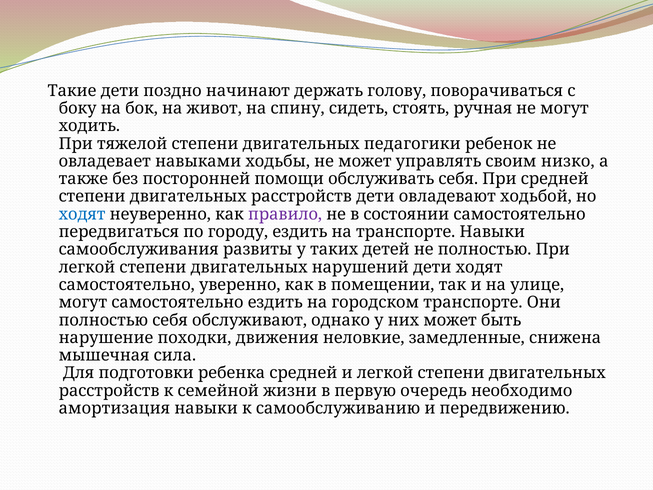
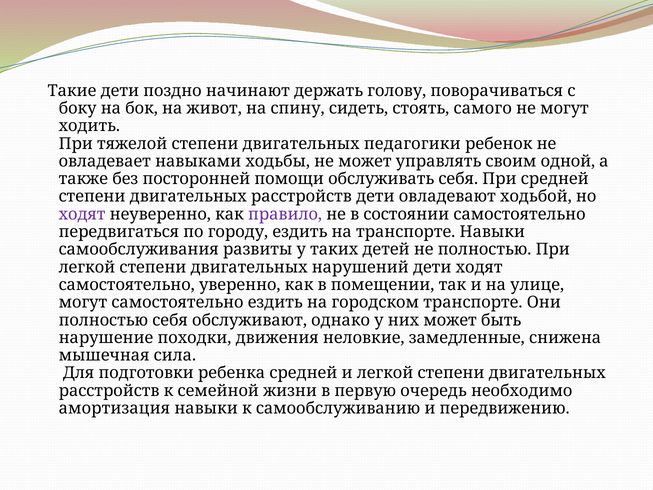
ручная: ручная -> самого
низко: низко -> одной
ходят at (82, 214) colour: blue -> purple
